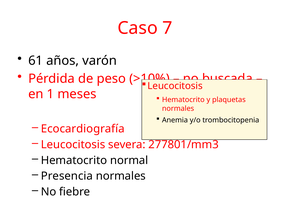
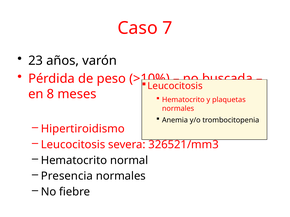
61: 61 -> 23
1: 1 -> 8
Ecocardiografía: Ecocardiografía -> Hipertiroidismo
277801/mm3: 277801/mm3 -> 326521/mm3
